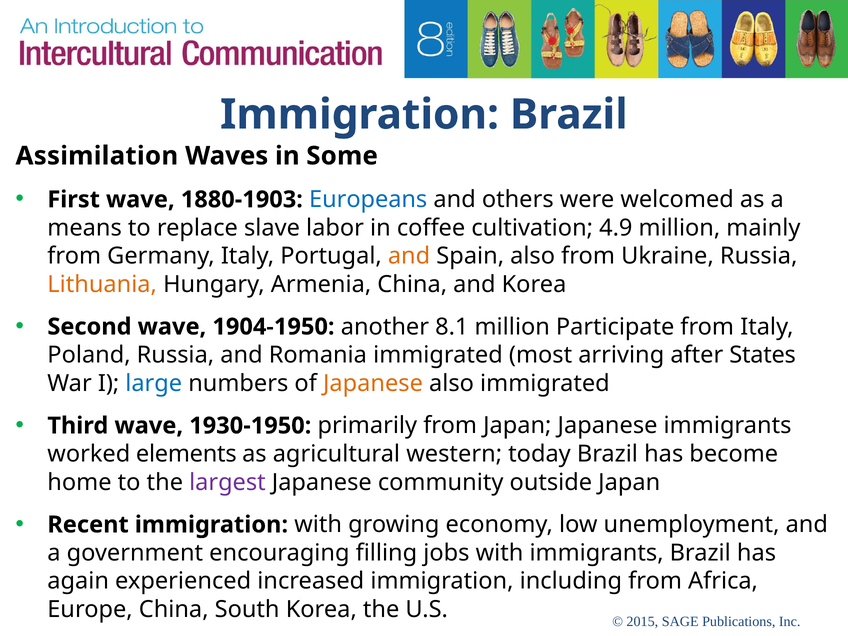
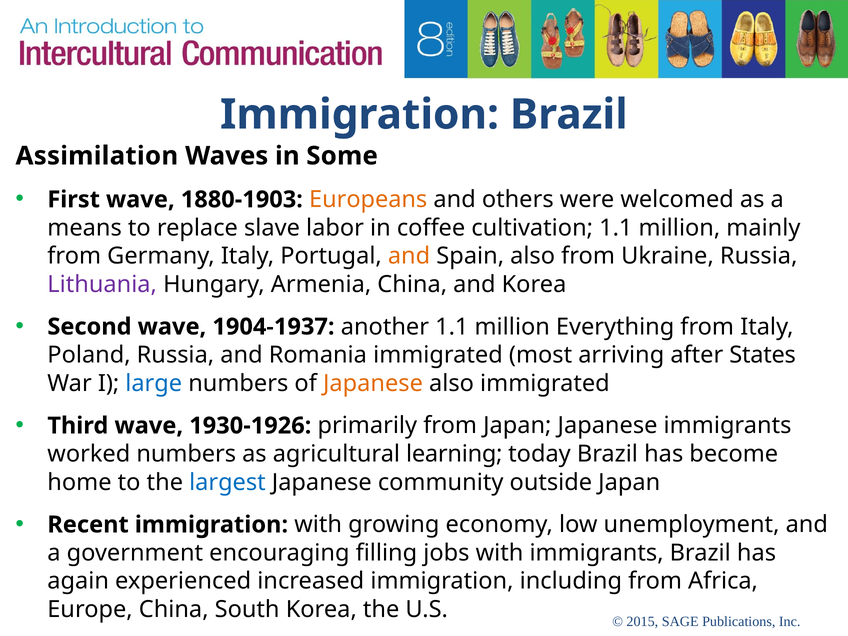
Europeans colour: blue -> orange
cultivation 4.9: 4.9 -> 1.1
Lithuania colour: orange -> purple
1904-1950: 1904-1950 -> 1904-1937
another 8.1: 8.1 -> 1.1
Participate: Participate -> Everything
1930-1950: 1930-1950 -> 1930-1926
worked elements: elements -> numbers
western: western -> learning
largest colour: purple -> blue
